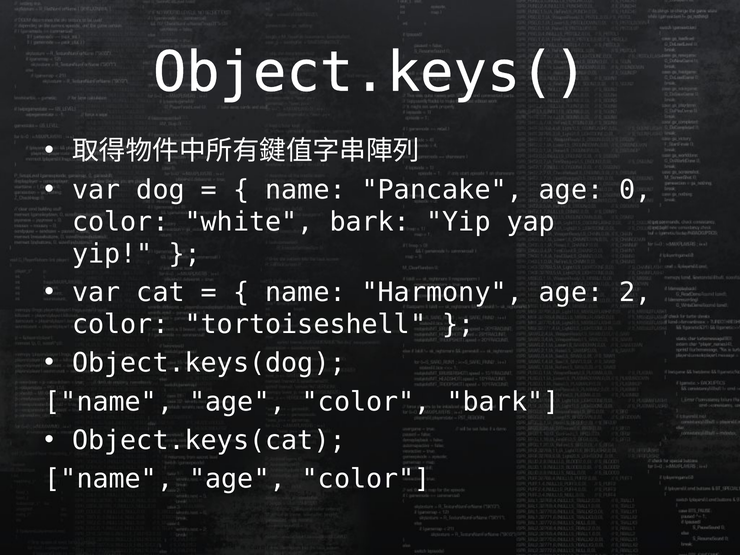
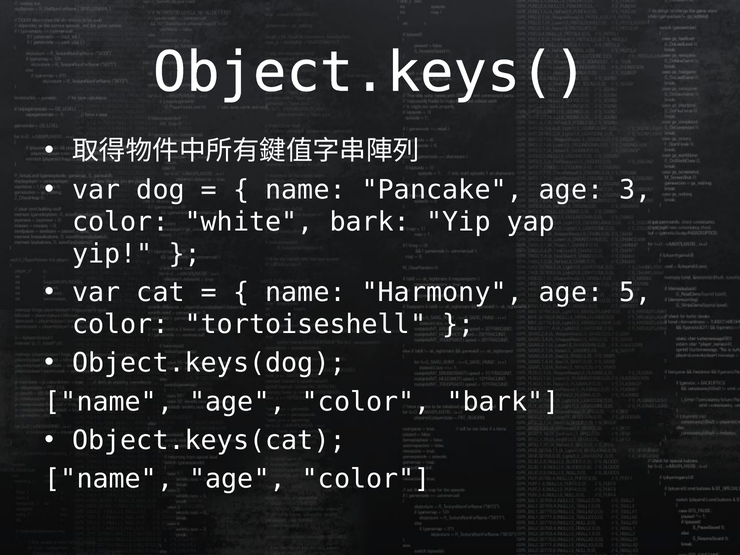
0: 0 -> 3
2: 2 -> 5
